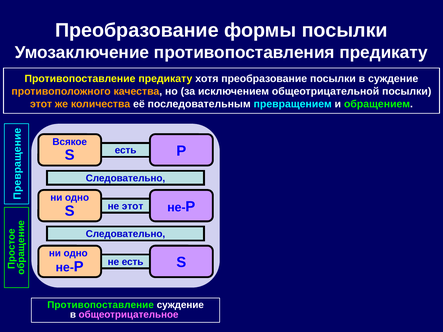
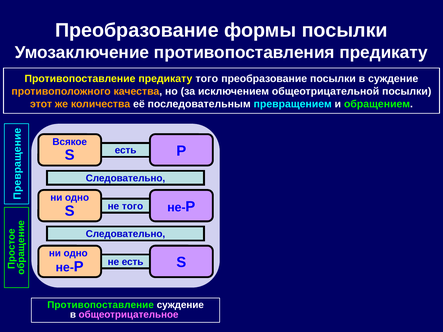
предикату хотя: хотя -> того
не этот: этот -> того
